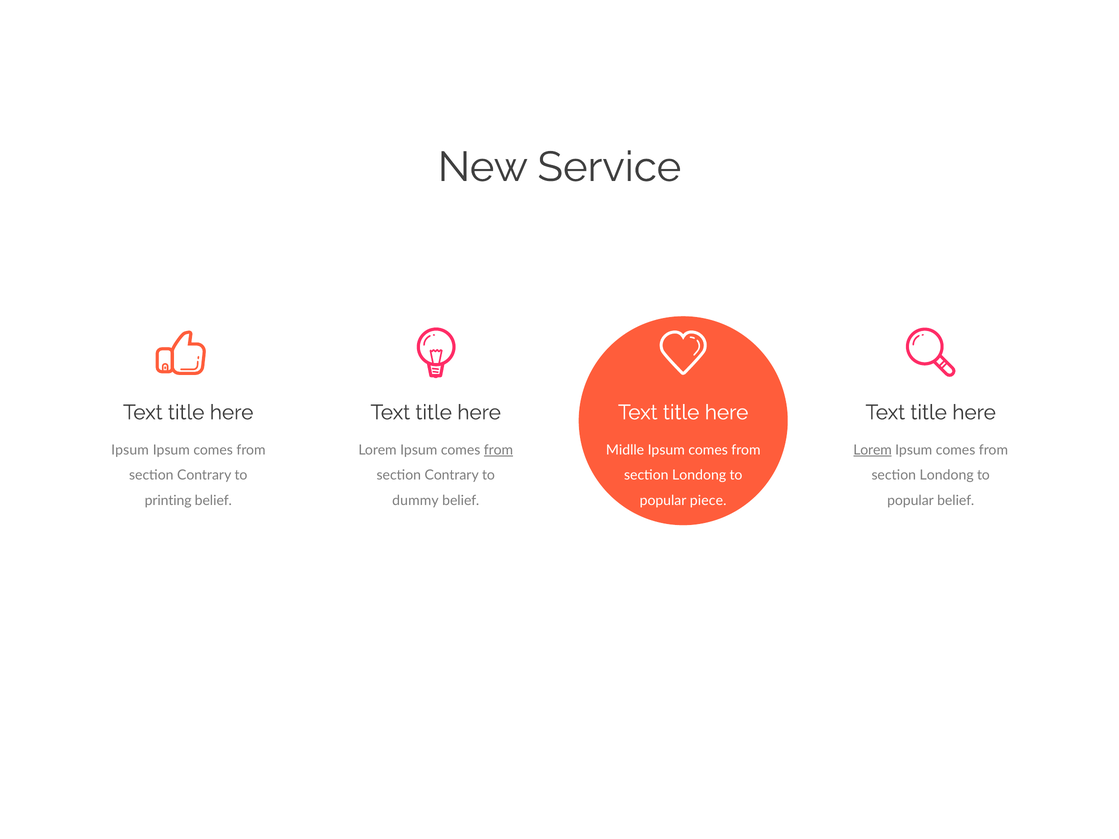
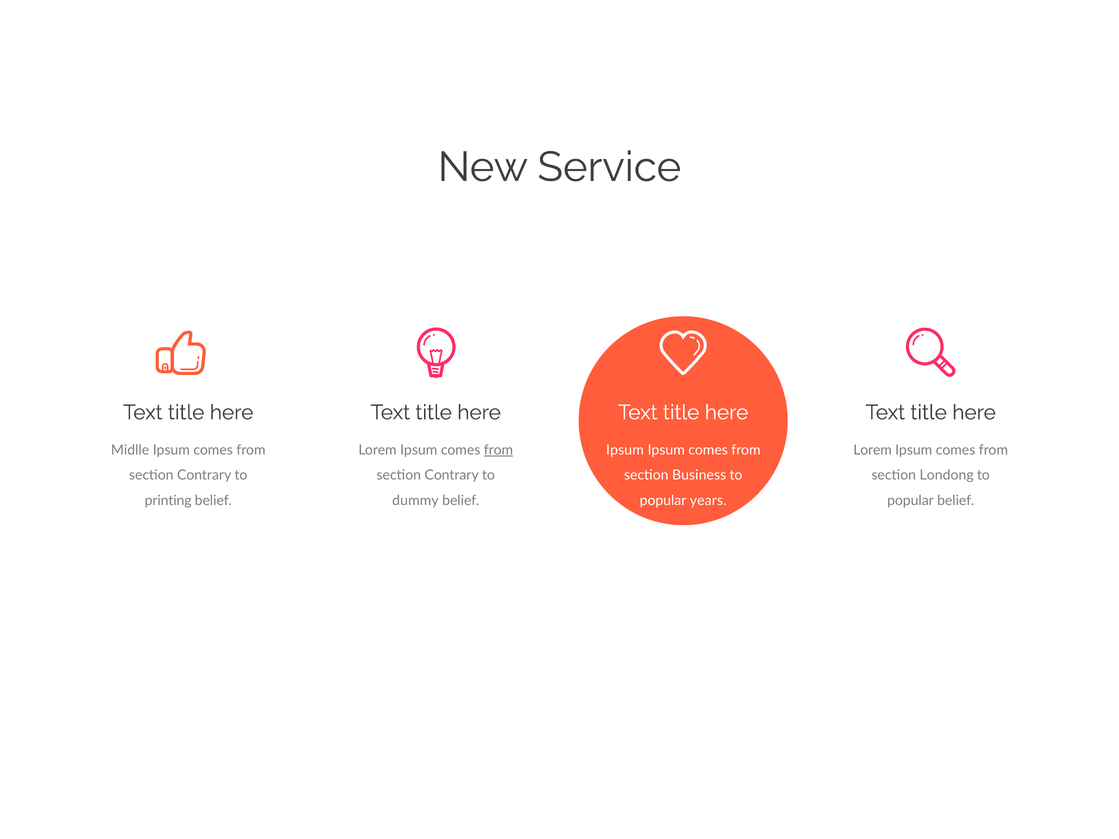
Ipsum at (130, 450): Ipsum -> Midlle
Midlle at (625, 450): Midlle -> Ipsum
Lorem at (873, 450) underline: present -> none
Londong at (699, 475): Londong -> Business
piece: piece -> years
